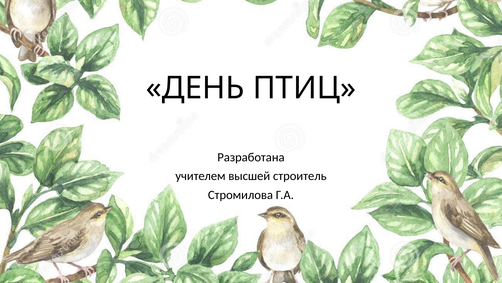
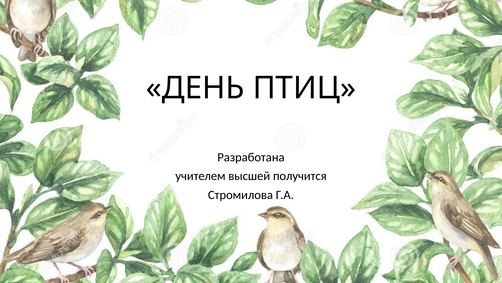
строитель: строитель -> получится
